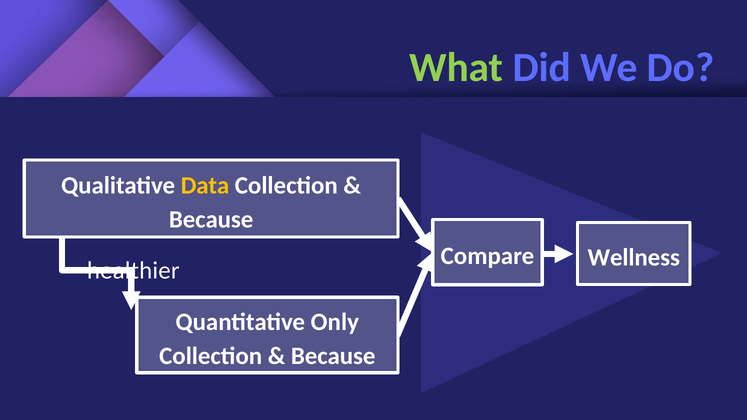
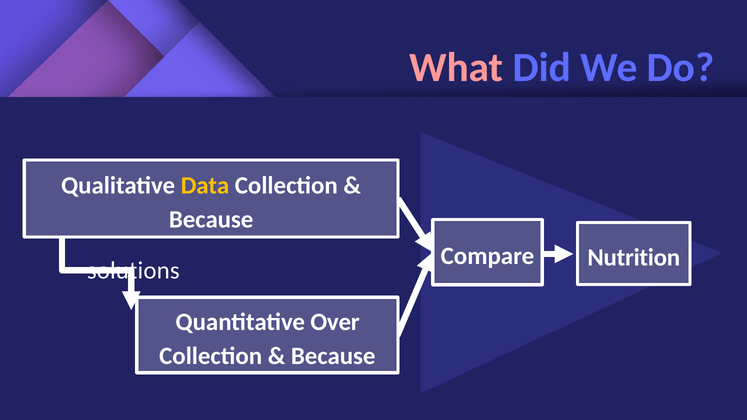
What colour: light green -> pink
Wellness: Wellness -> Nutrition
healthier: healthier -> solutions
Only: Only -> Over
